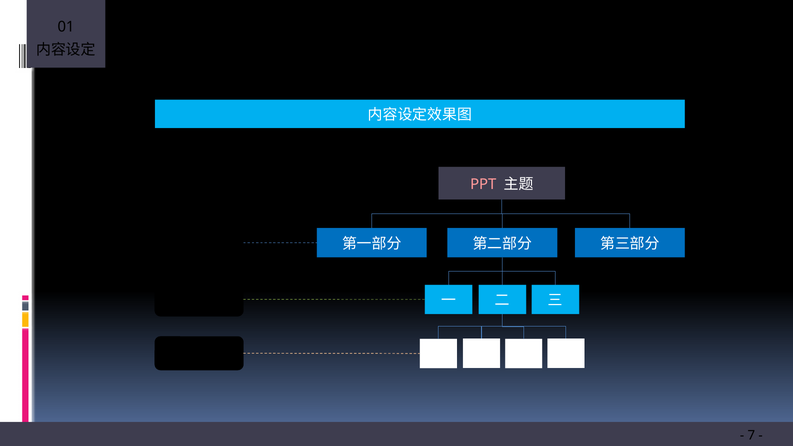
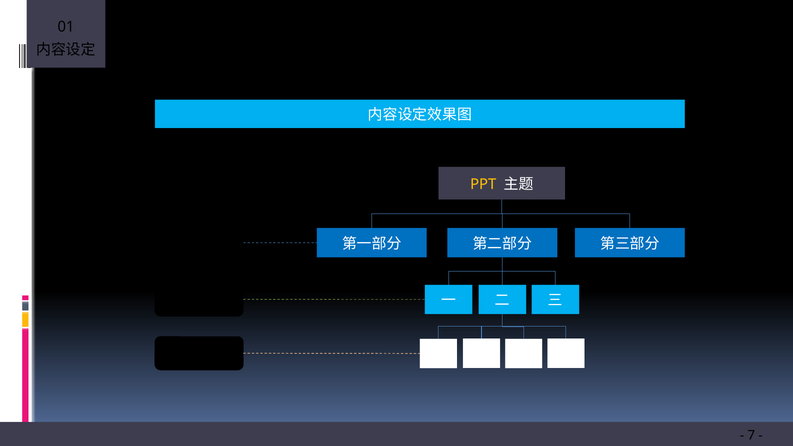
PPT colour: pink -> yellow
